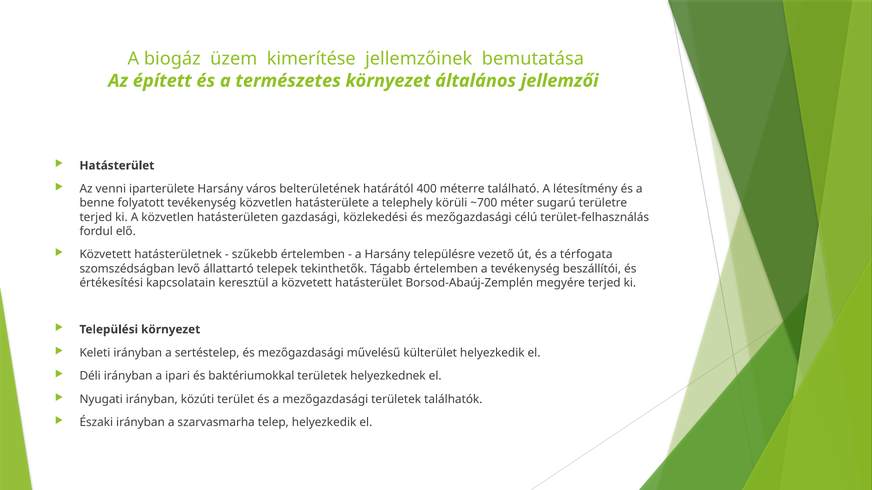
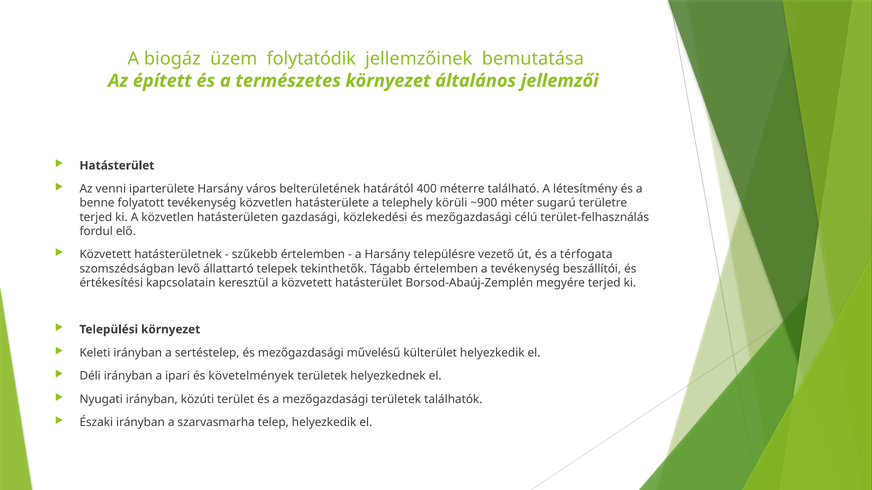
kimerítése: kimerítése -> folytatódik
~700: ~700 -> ~900
baktériumokkal: baktériumokkal -> követelmények
